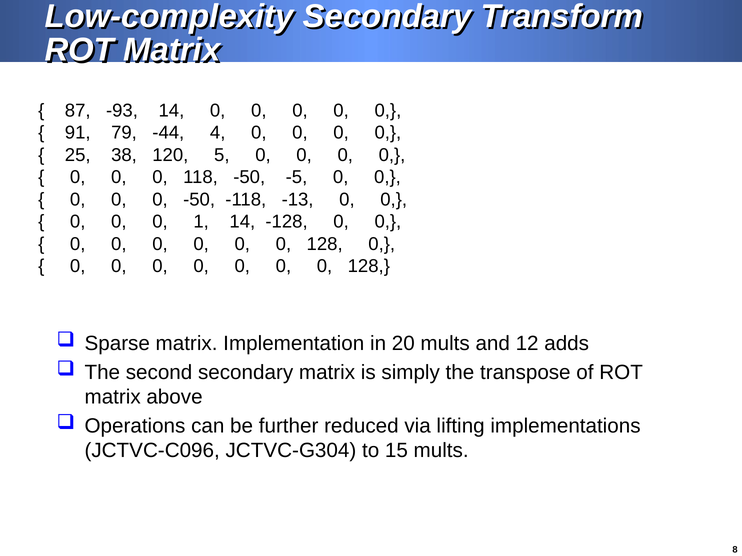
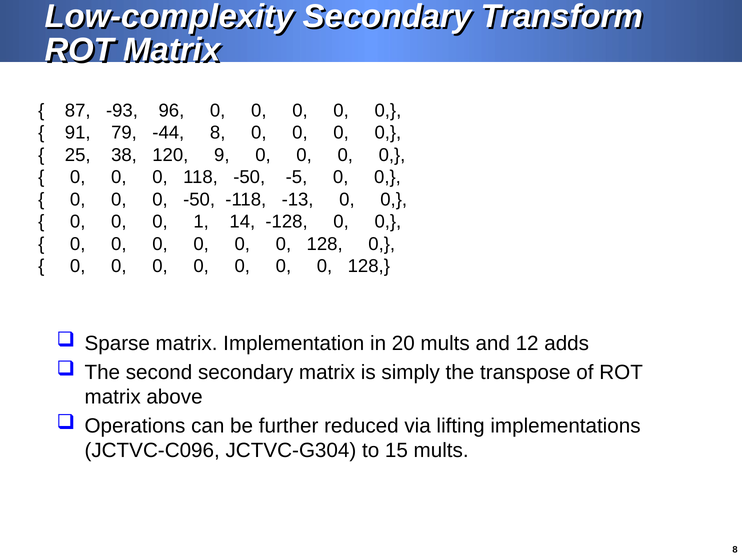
-93 14: 14 -> 96
-44 4: 4 -> 8
5: 5 -> 9
